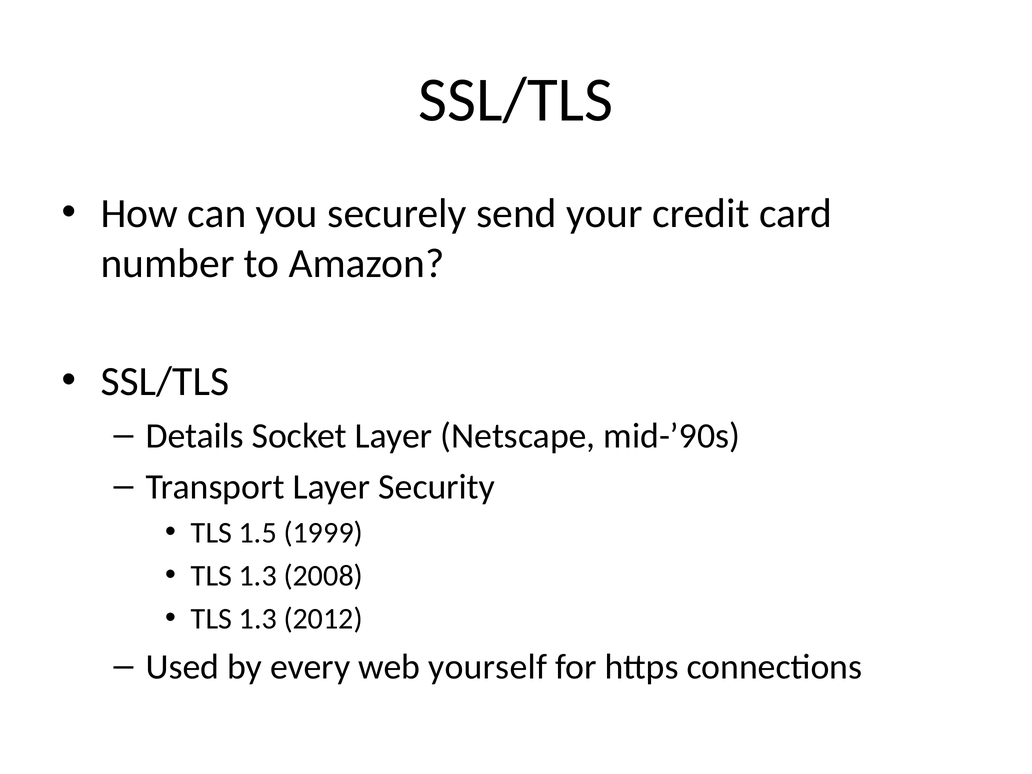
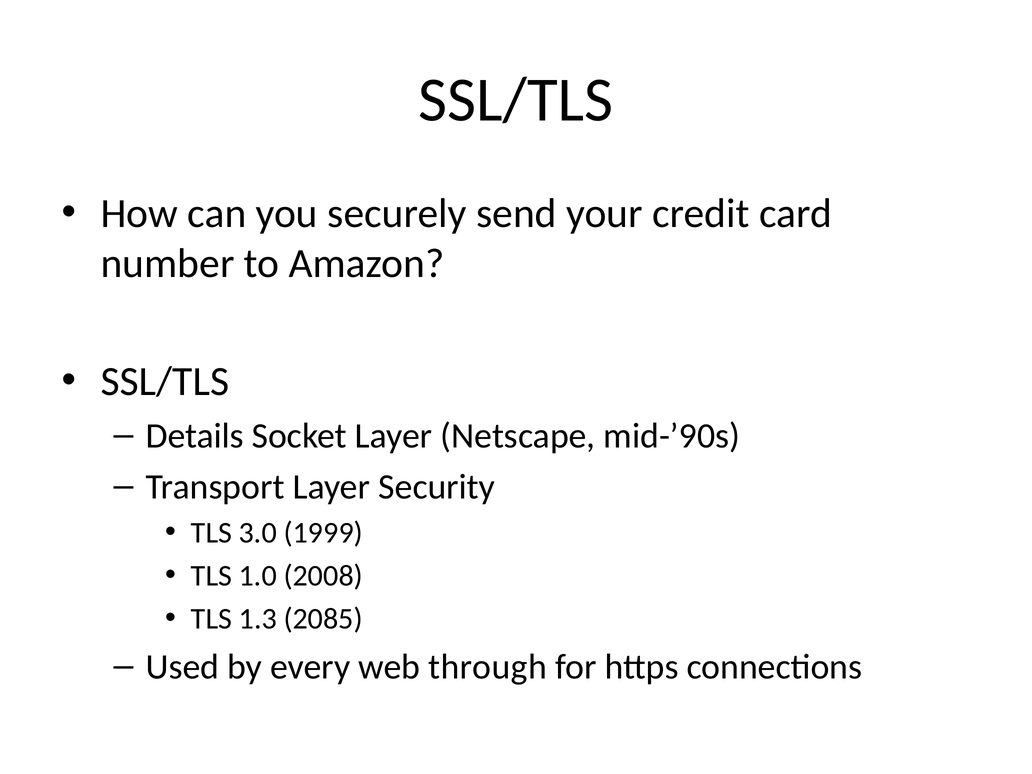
1.5: 1.5 -> 3.0
1.3 at (258, 576): 1.3 -> 1.0
2012: 2012 -> 2085
yourself: yourself -> through
